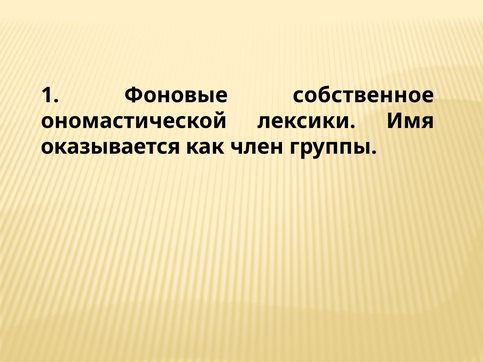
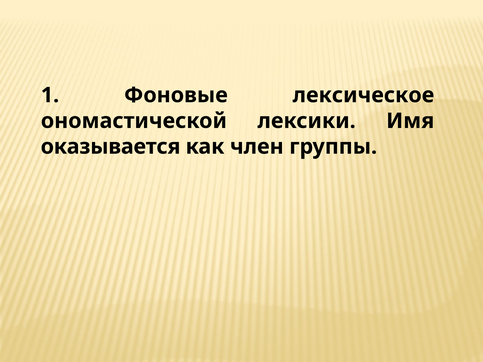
собственное: собственное -> лексическое
